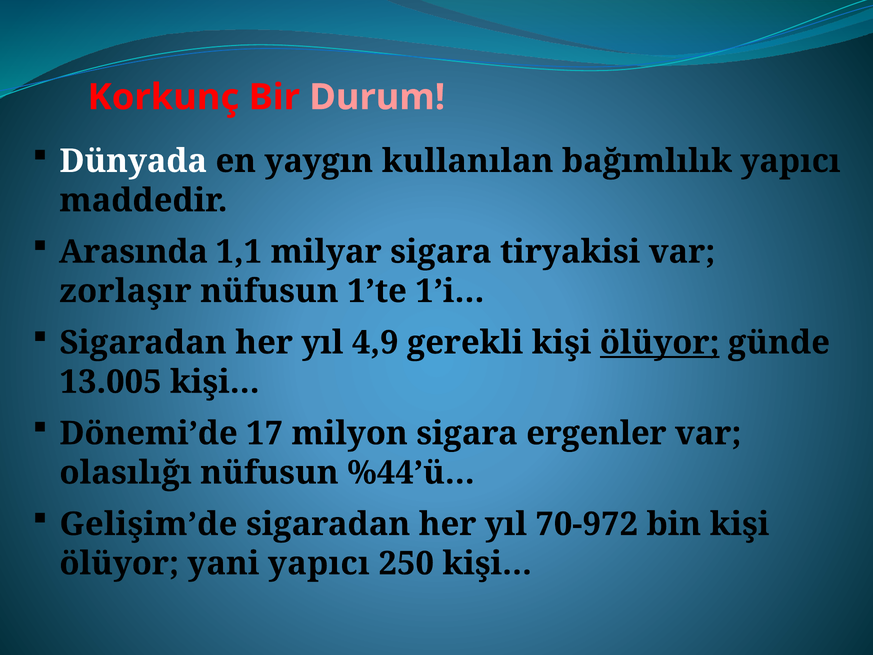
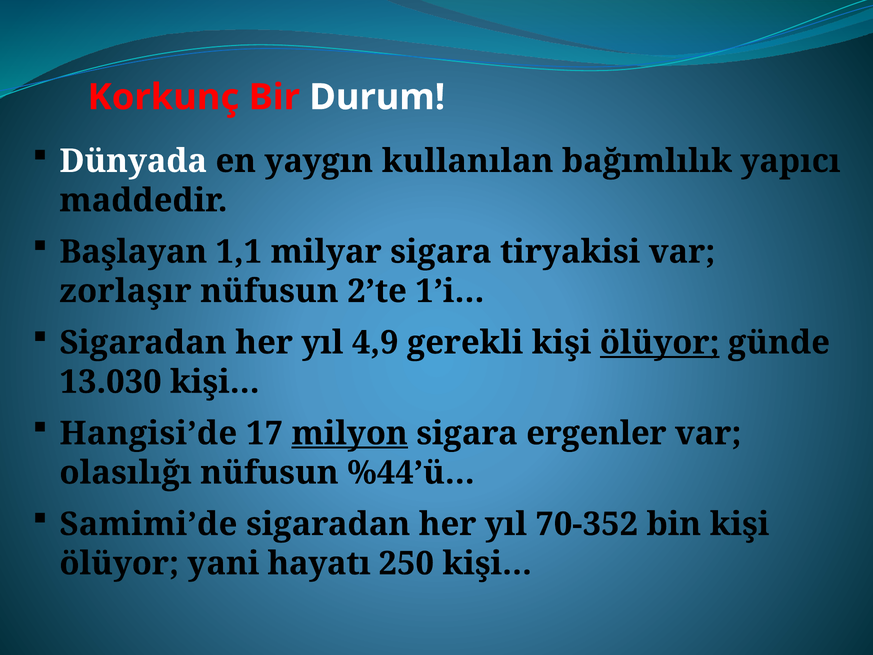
Durum colour: pink -> white
Arasında: Arasında -> Başlayan
1’te: 1’te -> 2’te
13.005: 13.005 -> 13.030
Dönemi’de: Dönemi’de -> Hangisi’de
milyon underline: none -> present
Gelişim’de: Gelişim’de -> Samimi’de
70-972: 70-972 -> 70-352
yani yapıcı: yapıcı -> hayatı
